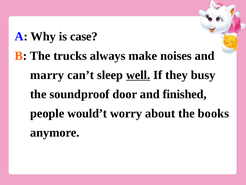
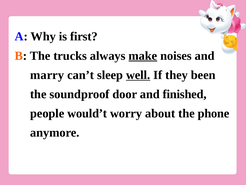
case: case -> first
make underline: none -> present
busy: busy -> been
books: books -> phone
